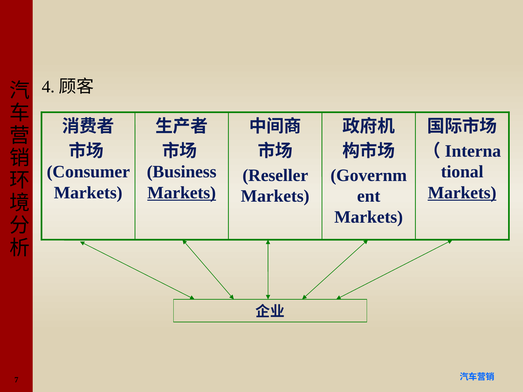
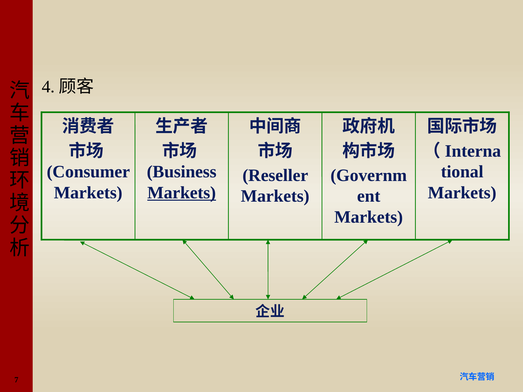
Markets at (462, 193) underline: present -> none
